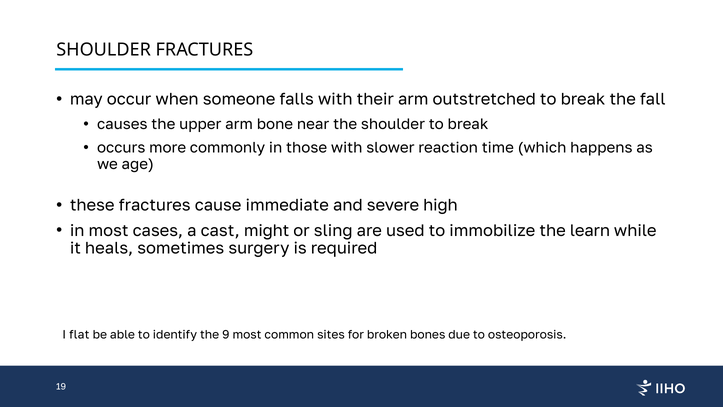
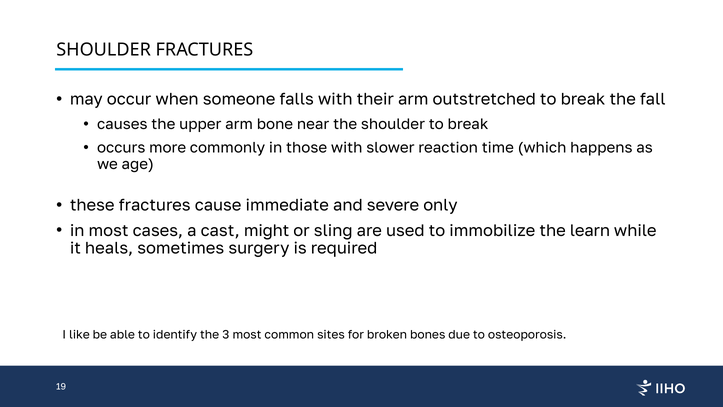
high: high -> only
flat: flat -> like
9: 9 -> 3
